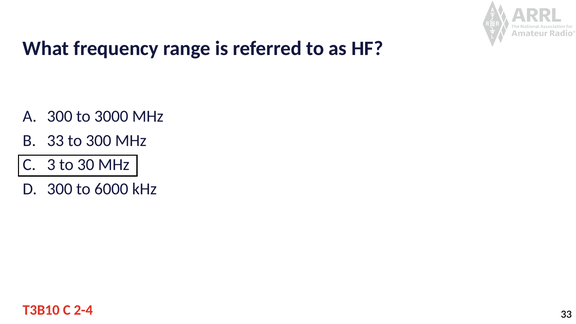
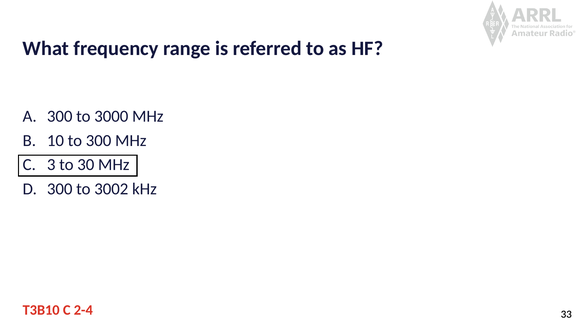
33 at (55, 141): 33 -> 10
6000: 6000 -> 3002
